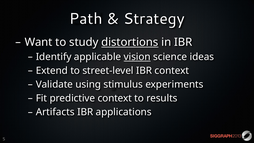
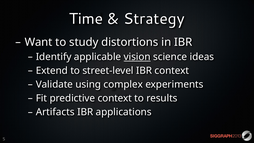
Path: Path -> Time
distortions underline: present -> none
stimulus: stimulus -> complex
